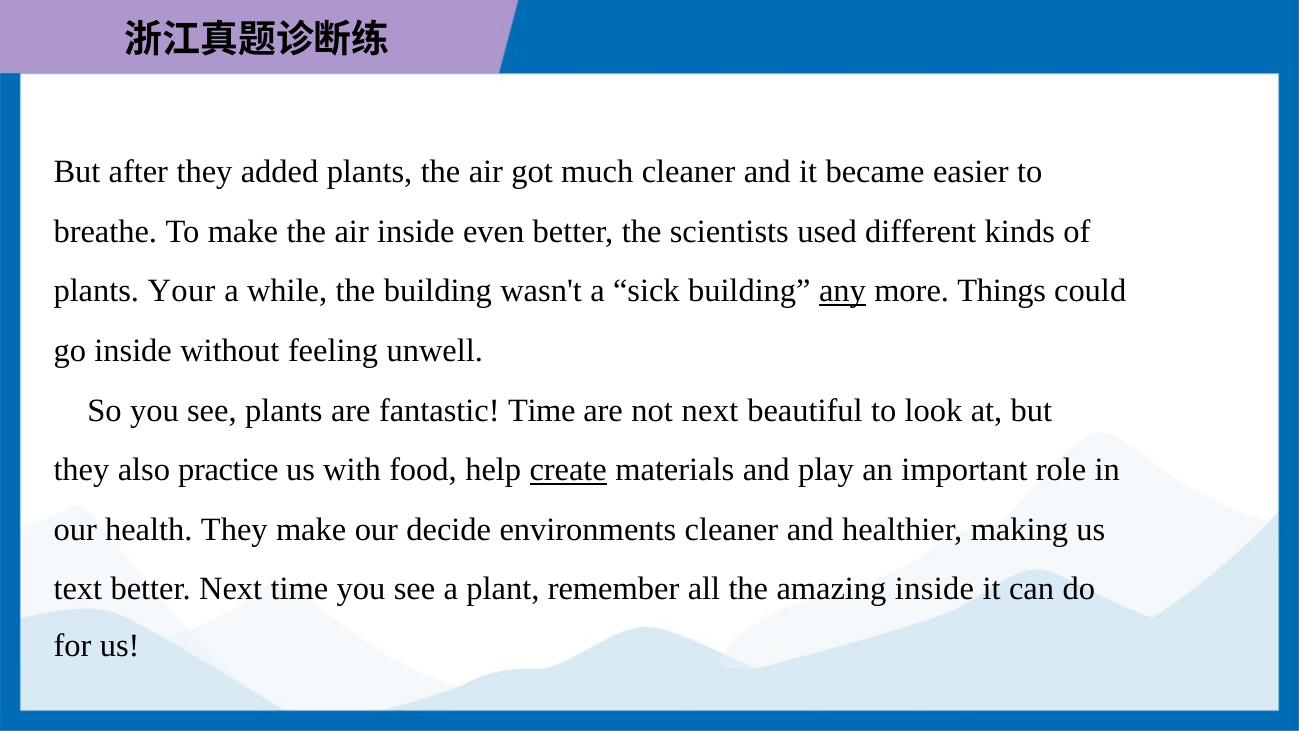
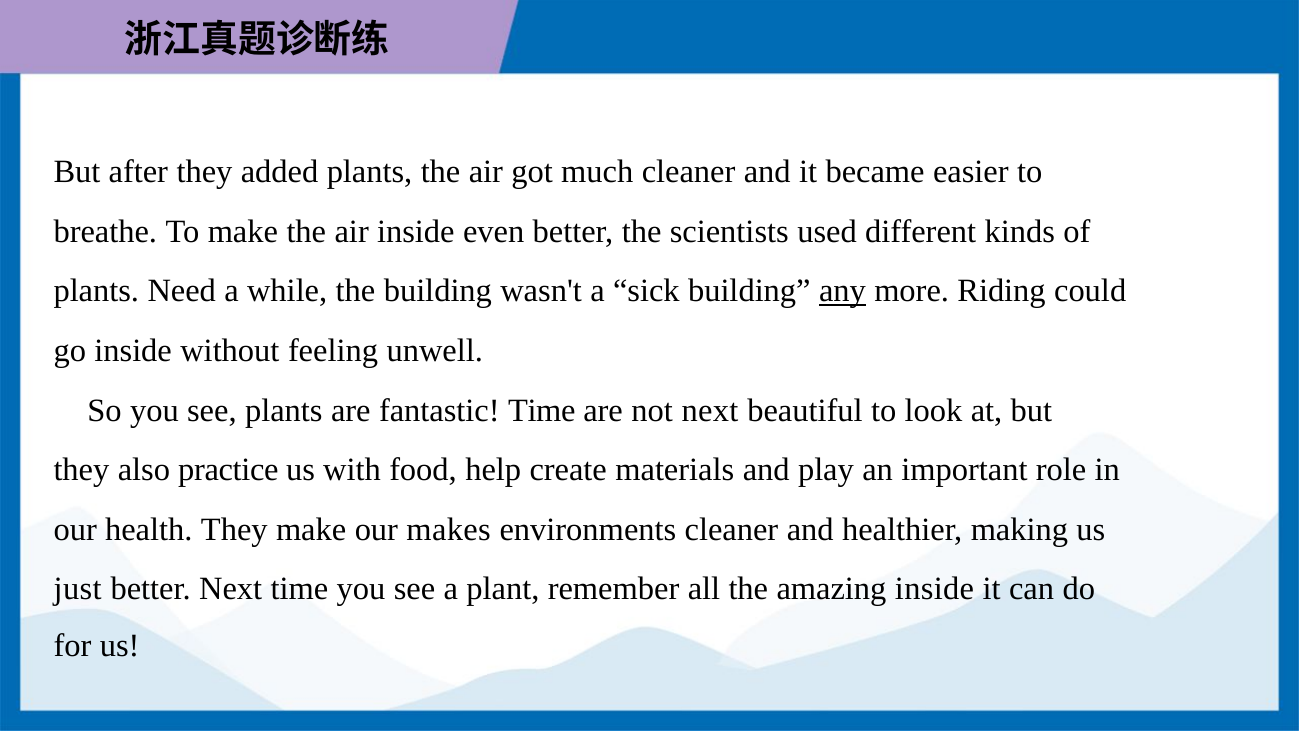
Your: Your -> Need
Things: Things -> Riding
create underline: present -> none
decide: decide -> makes
text: text -> just
